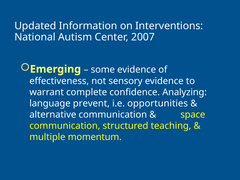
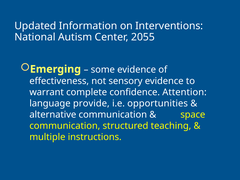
2007: 2007 -> 2055
Analyzing: Analyzing -> Attention
prevent: prevent -> provide
momentum: momentum -> instructions
